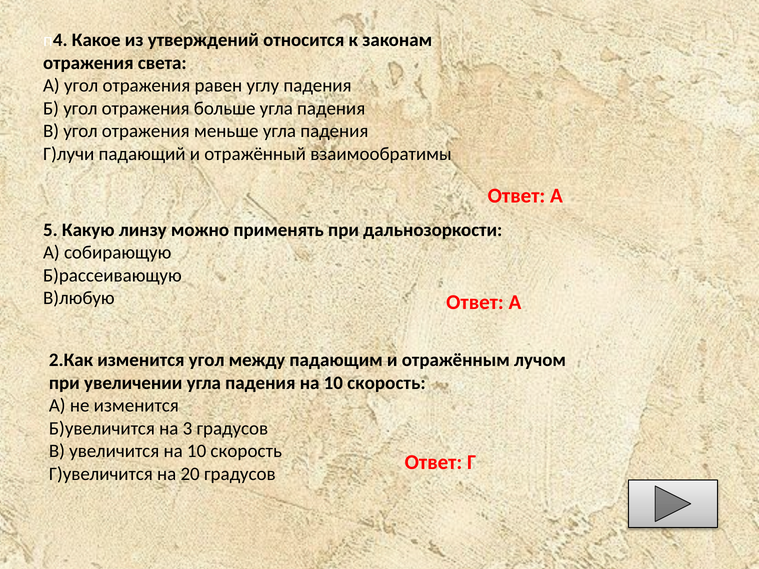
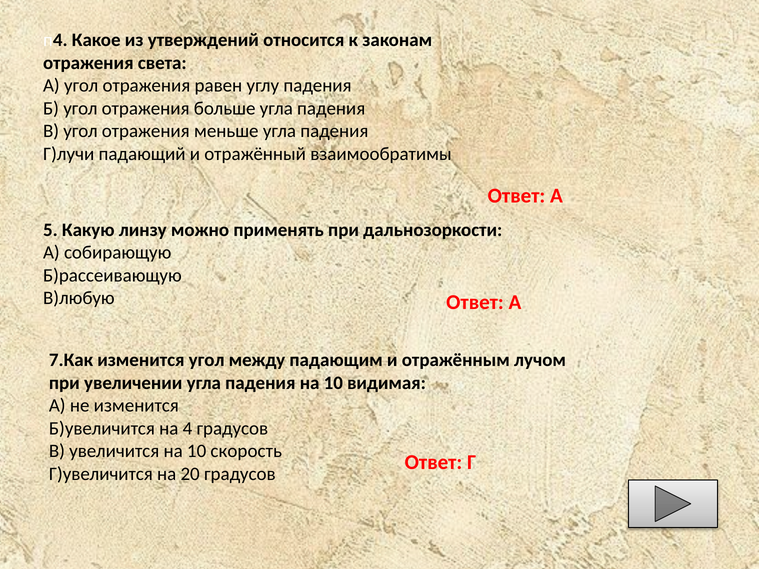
2.Как: 2.Как -> 7.Как
падения на 10 скорость: скорость -> видимая
3: 3 -> 4
